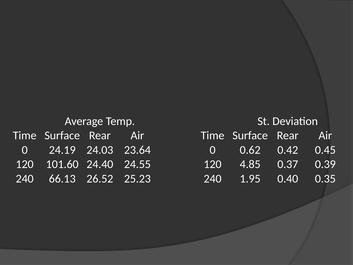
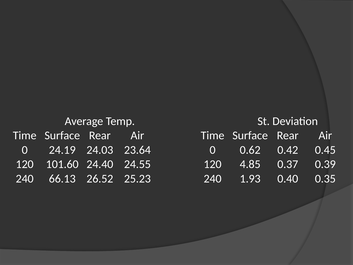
1.95: 1.95 -> 1.93
